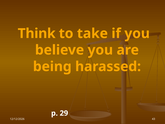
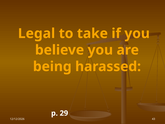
Think: Think -> Legal
